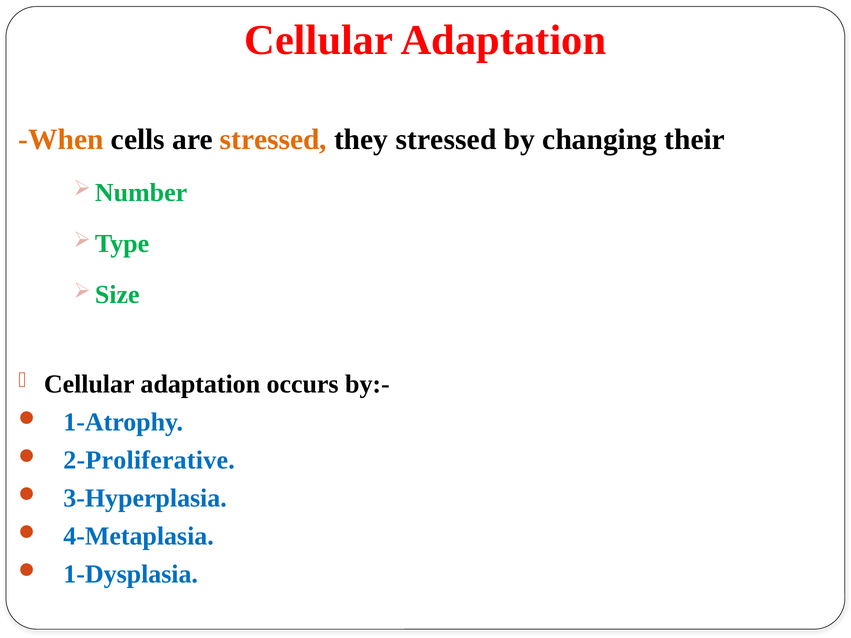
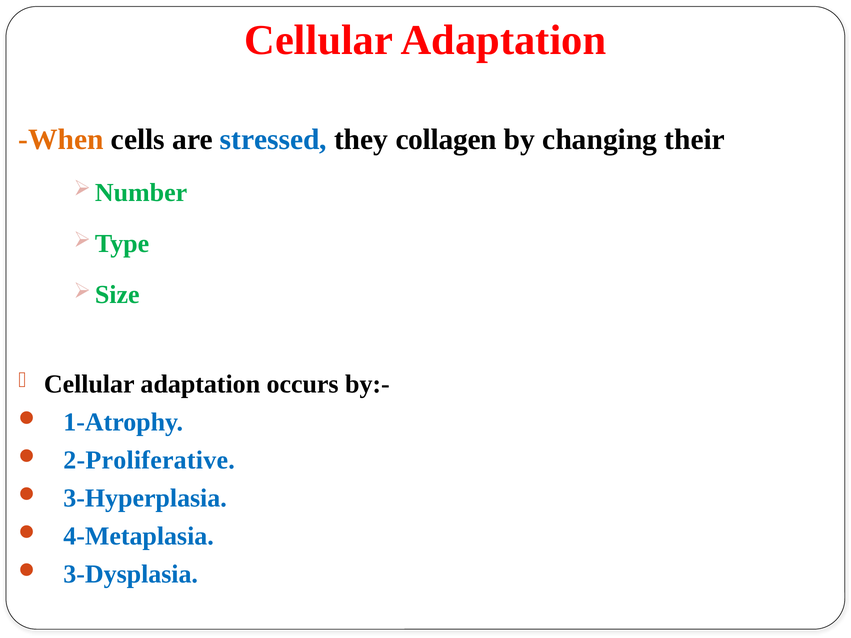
stressed at (273, 140) colour: orange -> blue
they stressed: stressed -> collagen
1-Dysplasia: 1-Dysplasia -> 3-Dysplasia
